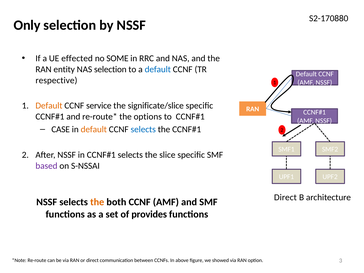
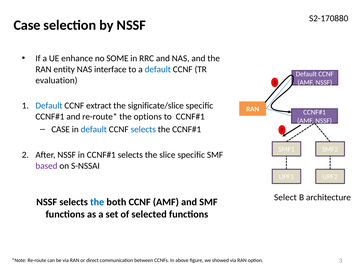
Only at (27, 25): Only -> Case
effected: effected -> enhance
NAS selection: selection -> interface
respective: respective -> evaluation
Default at (49, 106) colour: orange -> blue
service: service -> extract
default at (94, 129) colour: orange -> blue
Direct at (285, 197): Direct -> Select
the at (97, 202) colour: orange -> blue
provides: provides -> selected
